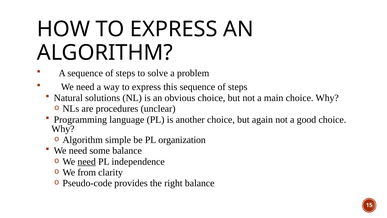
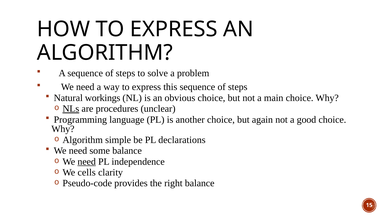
solutions: solutions -> workings
NLs underline: none -> present
organization: organization -> declarations
from: from -> cells
